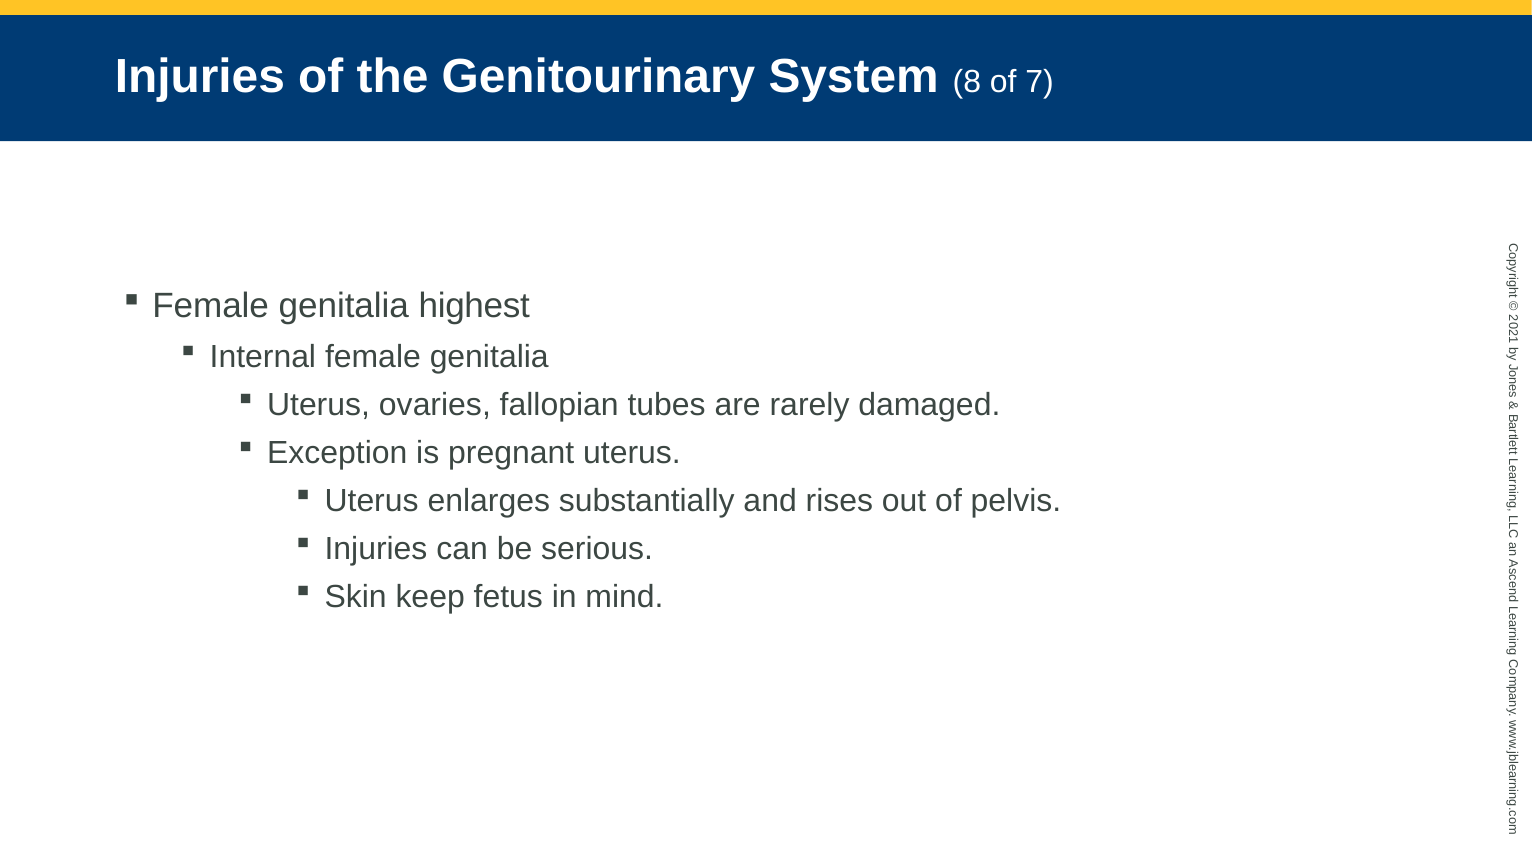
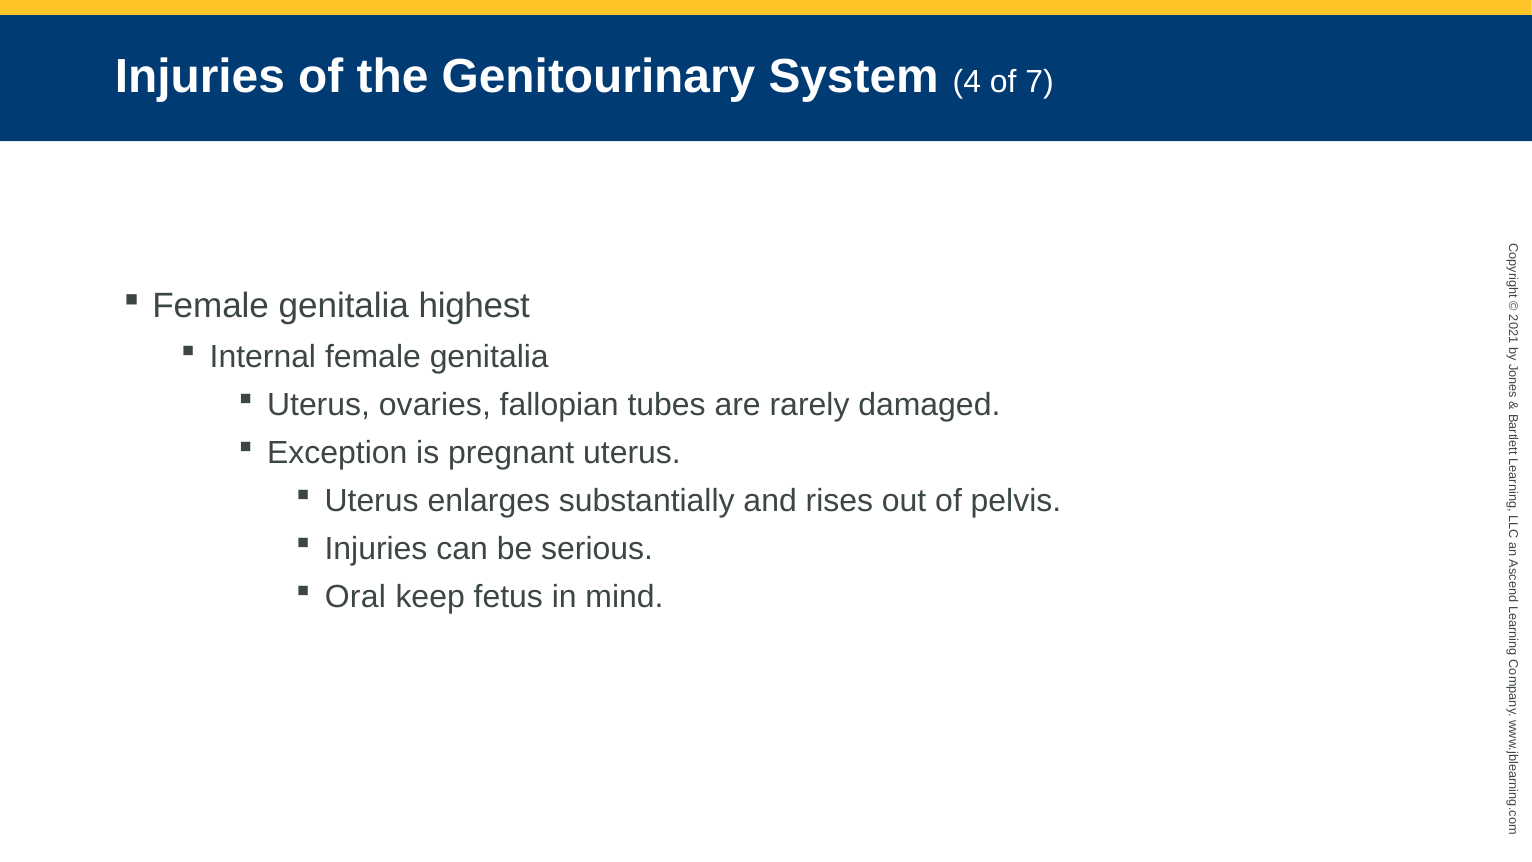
8: 8 -> 4
Skin: Skin -> Oral
